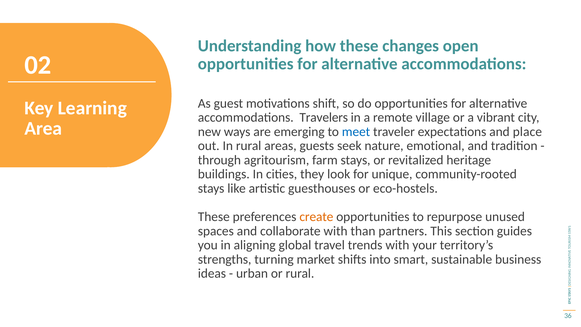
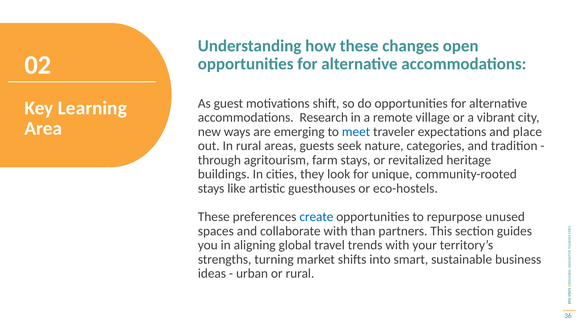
Travelers: Travelers -> Research
emotional: emotional -> categories
create colour: orange -> blue
